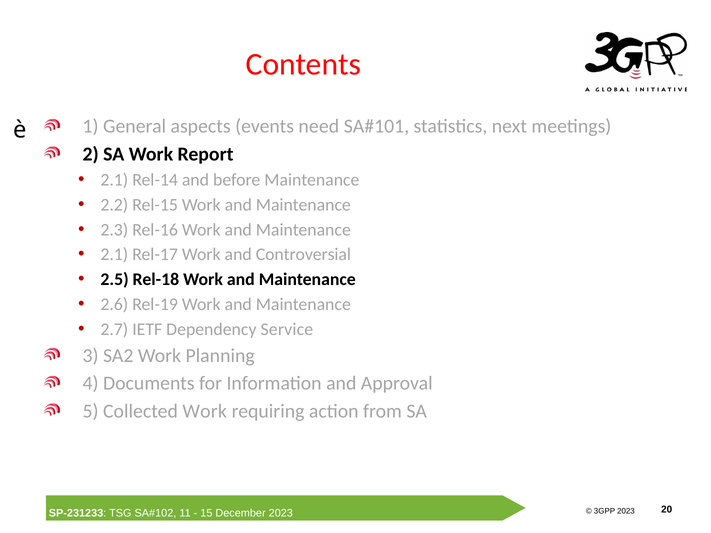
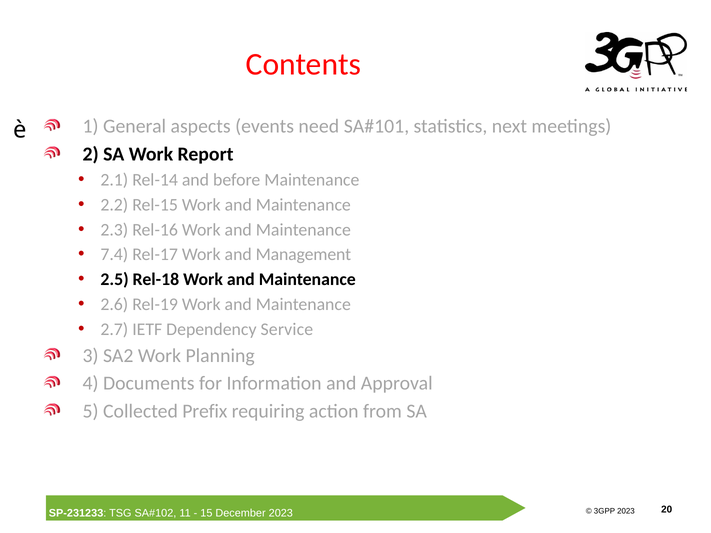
2.1 at (114, 255): 2.1 -> 7.4
Controversial: Controversial -> Management
Collected Work: Work -> Prefix
